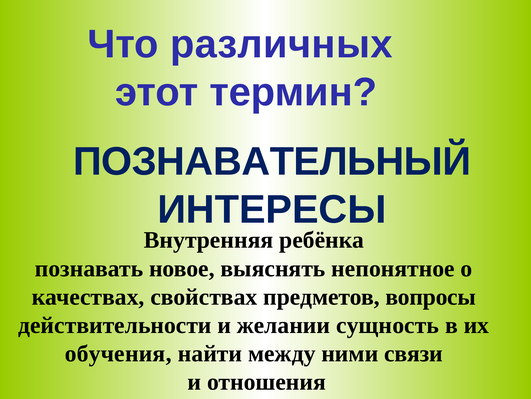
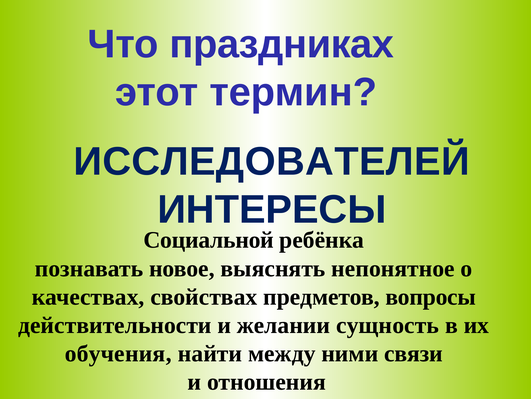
различных: различных -> праздниках
ПОЗНАВАТЕЛЬНЫЙ: ПОЗНАВАТЕЛЬНЫЙ -> ИССЛЕДОВАТЕЛЕЙ
Внутренняя: Внутренняя -> Социальной
